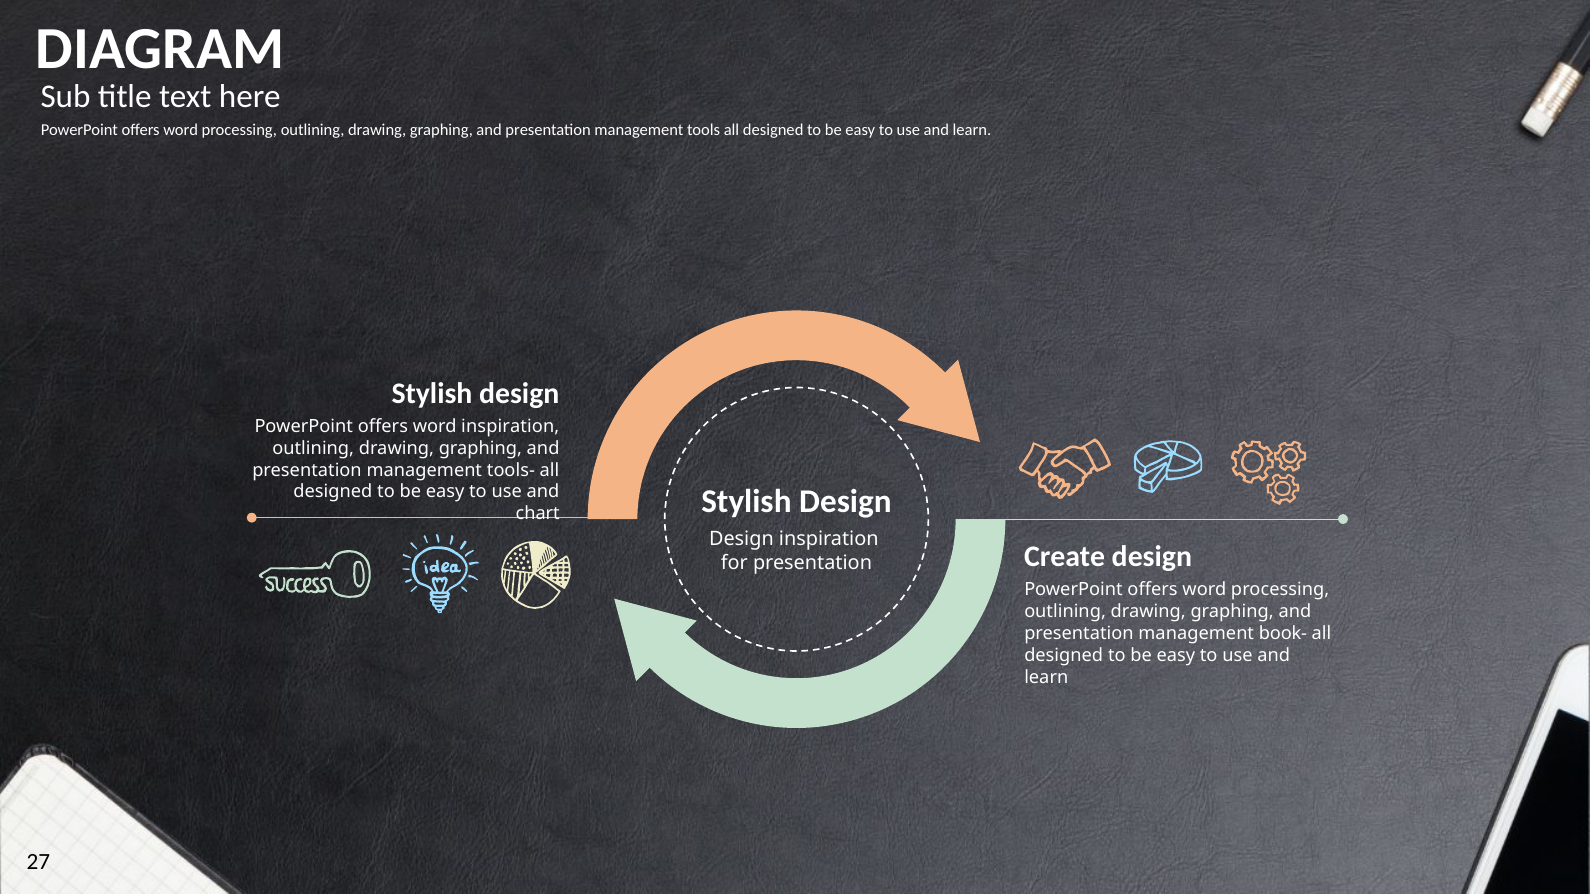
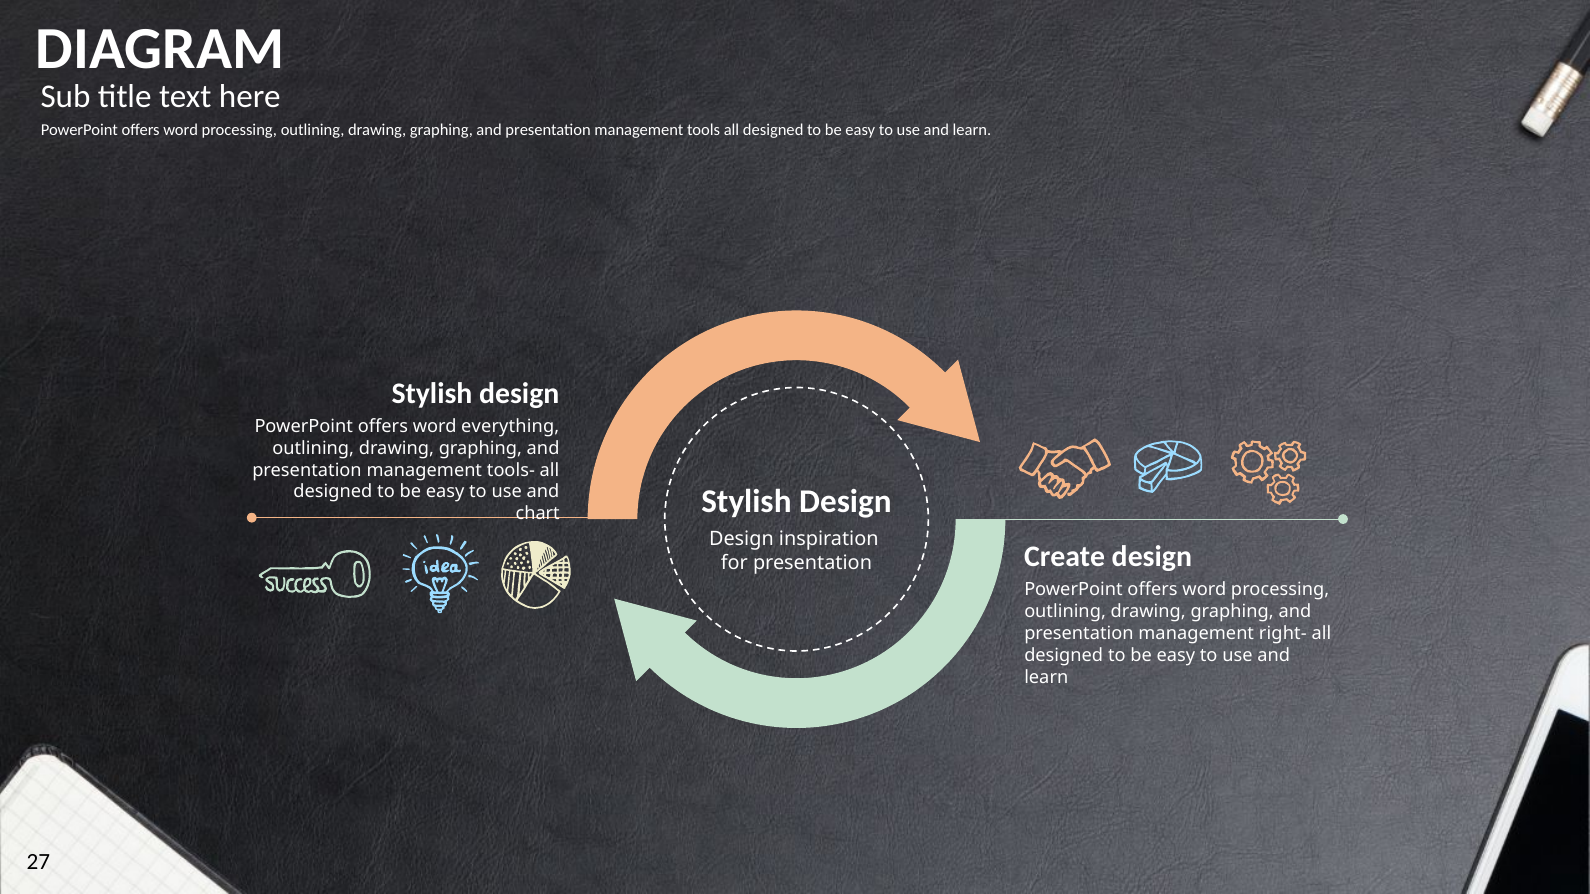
word inspiration: inspiration -> everything
book-: book- -> right-
